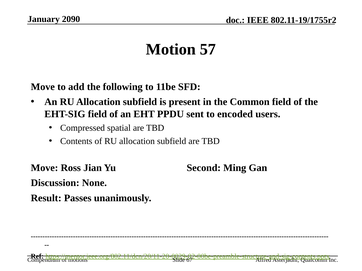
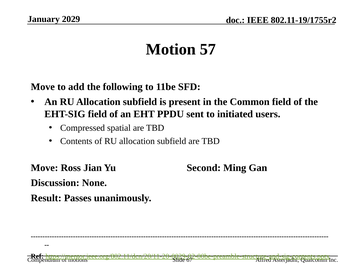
2090: 2090 -> 2029
encoded: encoded -> initiated
